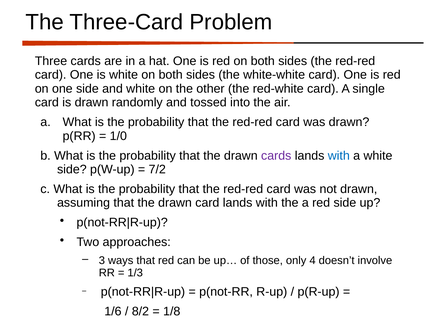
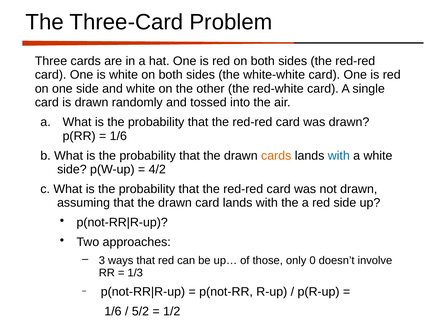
1/0 at (118, 136): 1/0 -> 1/6
cards at (276, 156) colour: purple -> orange
7/2: 7/2 -> 4/2
4: 4 -> 0
8/2: 8/2 -> 5/2
1/8: 1/8 -> 1/2
